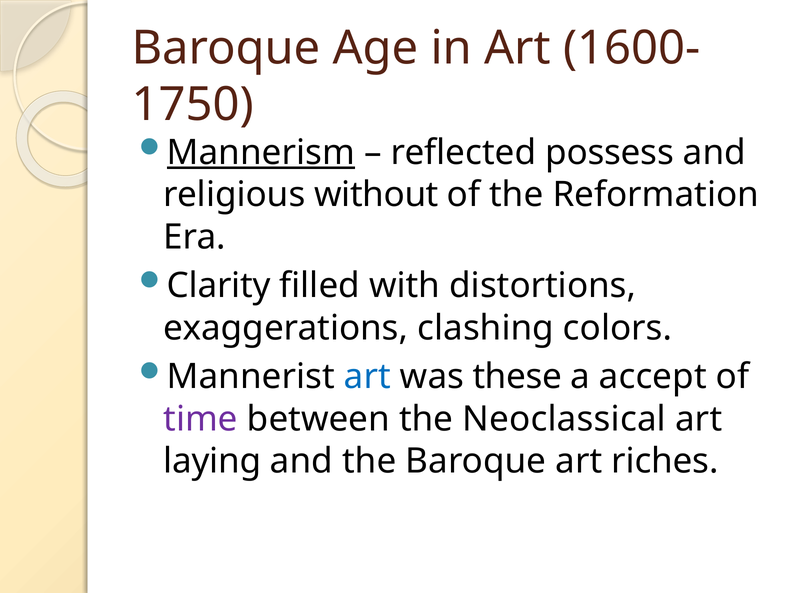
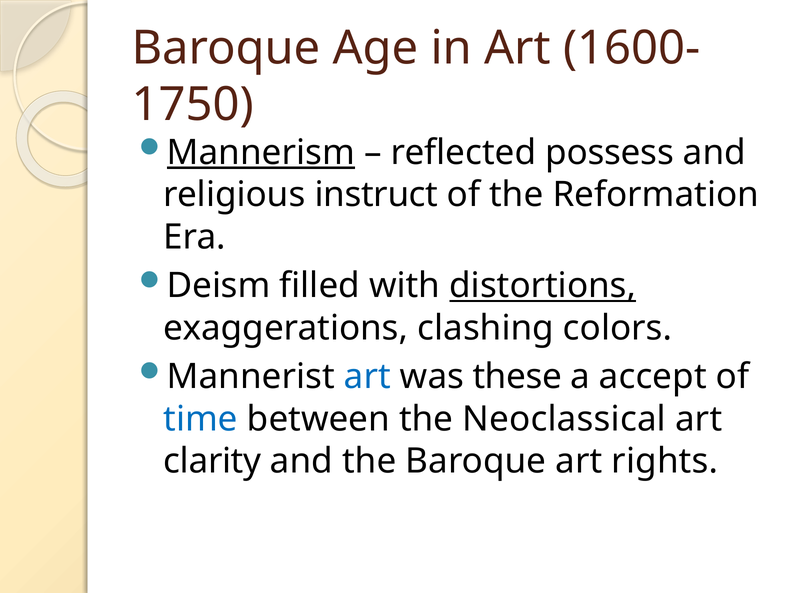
without: without -> instruct
Clarity: Clarity -> Deism
distortions underline: none -> present
time colour: purple -> blue
laying: laying -> clarity
riches: riches -> rights
